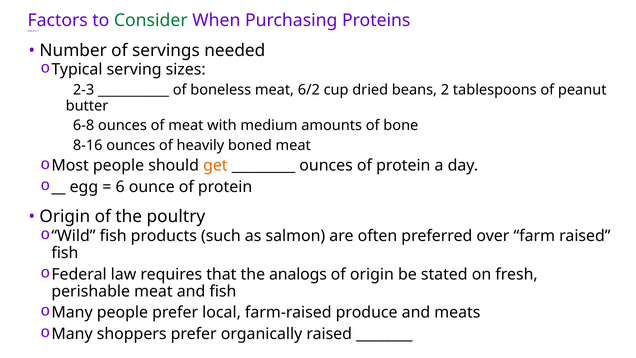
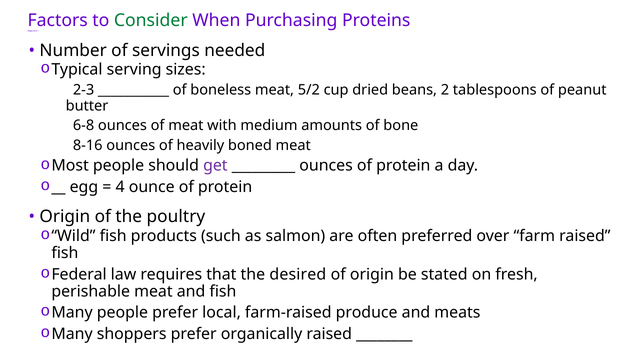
6/2: 6/2 -> 5/2
get colour: orange -> purple
6: 6 -> 4
analogs: analogs -> desired
